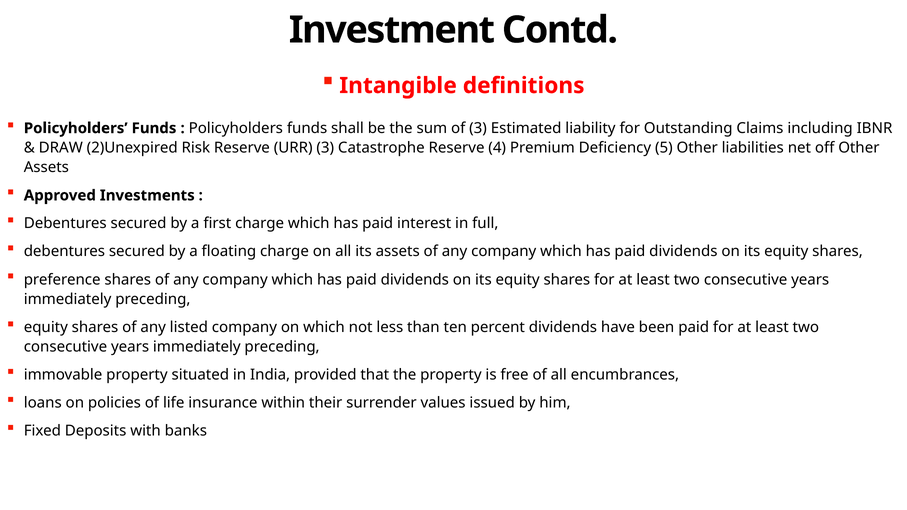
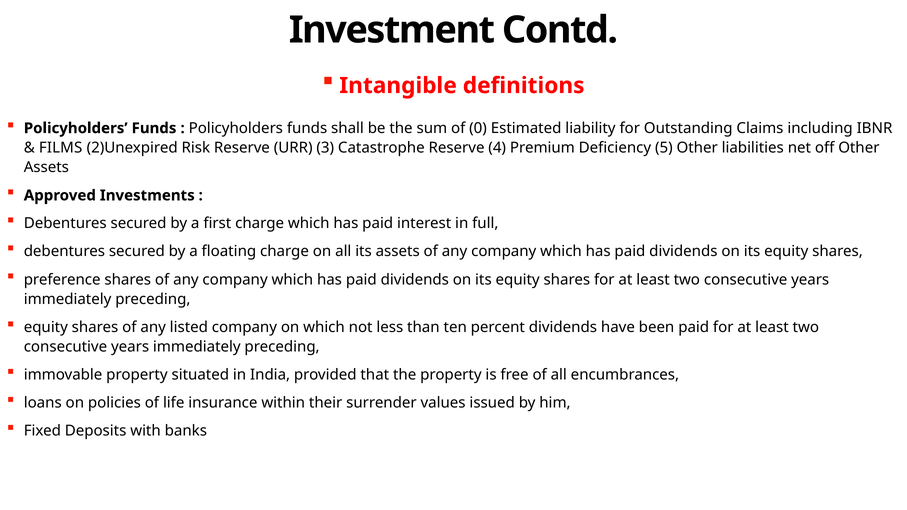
of 3: 3 -> 0
DRAW: DRAW -> FILMS
